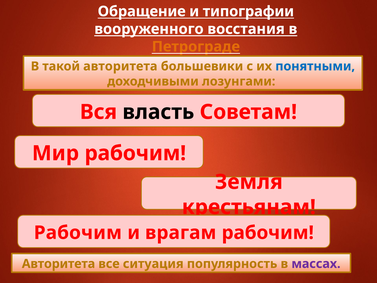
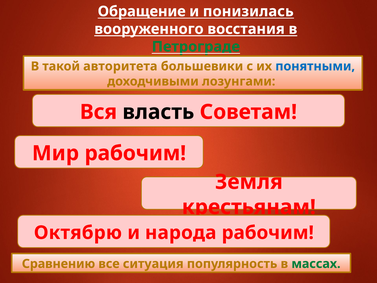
типографии: типографии -> понизилась
Петрограде colour: orange -> green
Рабочим at (78, 233): Рабочим -> Октябрю
врагам: врагам -> народа
Авторитета at (58, 264): Авторитета -> Сравнению
массах colour: purple -> green
